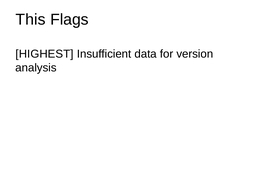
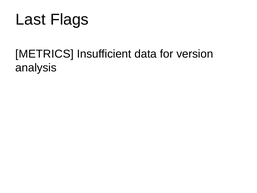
This: This -> Last
HIGHEST: HIGHEST -> METRICS
